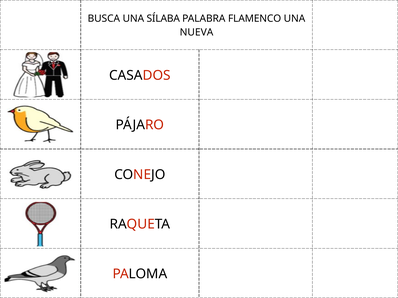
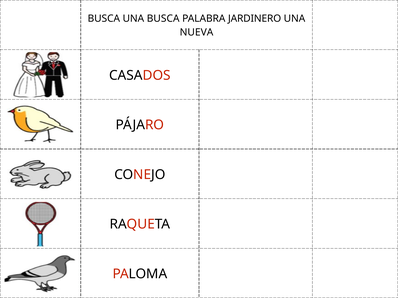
UNA SÍLABA: SÍLABA -> BUSCA
FLAMENCO: FLAMENCO -> JARDINERO
